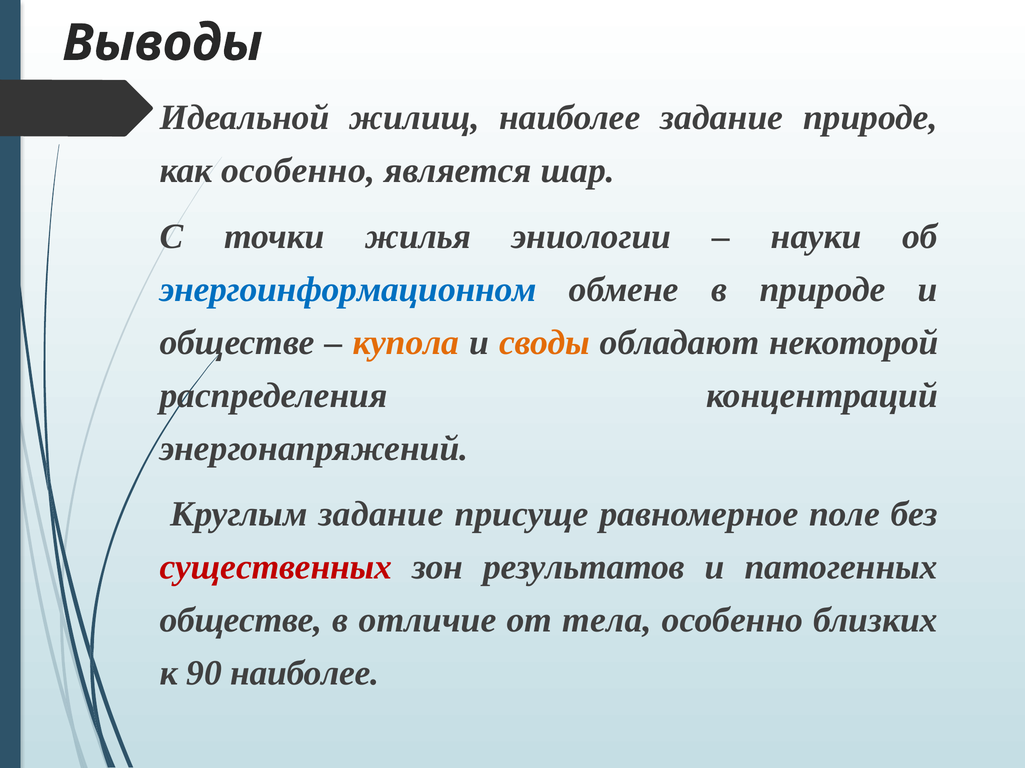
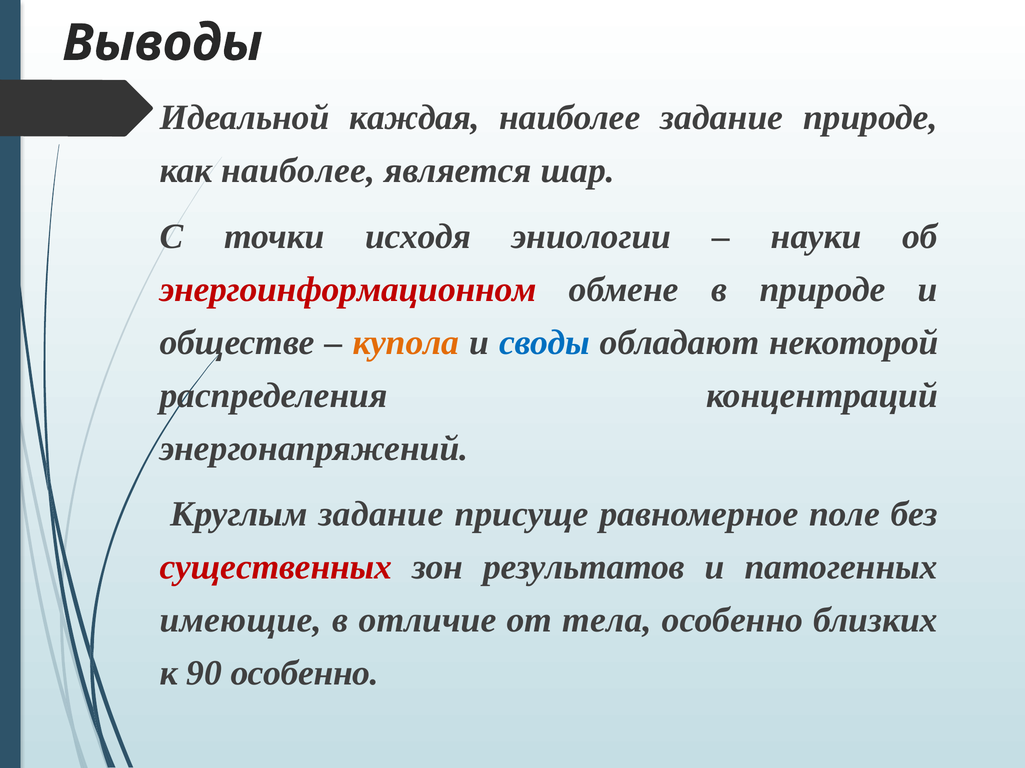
жилищ: жилищ -> каждая
как особенно: особенно -> наиболее
жилья: жилья -> исходя
энергоинформационном colour: blue -> red
своды colour: orange -> blue
обществе at (241, 621): обществе -> имеющие
90 наиболее: наиболее -> особенно
